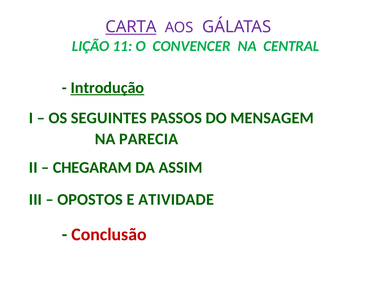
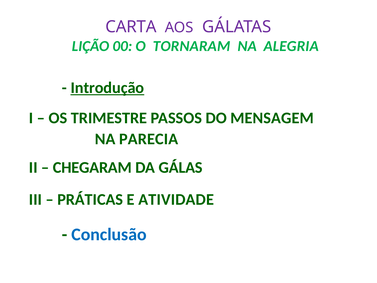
CARTA underline: present -> none
11: 11 -> 00
CONVENCER: CONVENCER -> TORNARAM
CENTRAL: CENTRAL -> ALEGRIA
SEGUINTES: SEGUINTES -> TRIMESTRE
ASSIM: ASSIM -> GÁLAS
OPOSTOS: OPOSTOS -> PRÁTICAS
Conclusão colour: red -> blue
